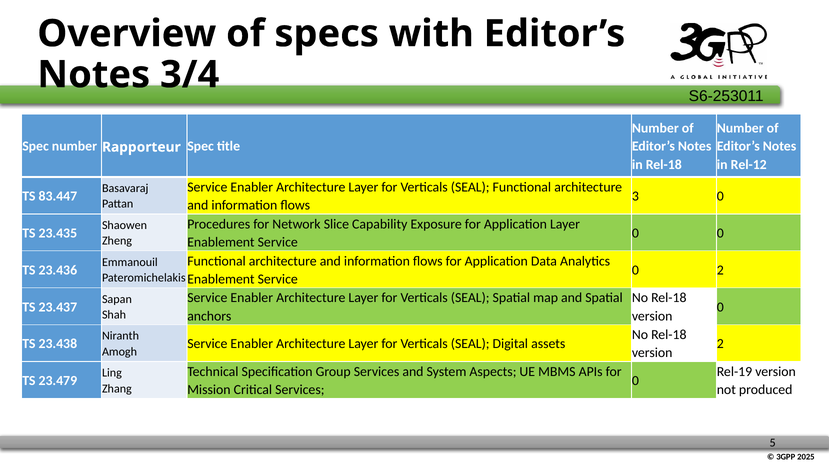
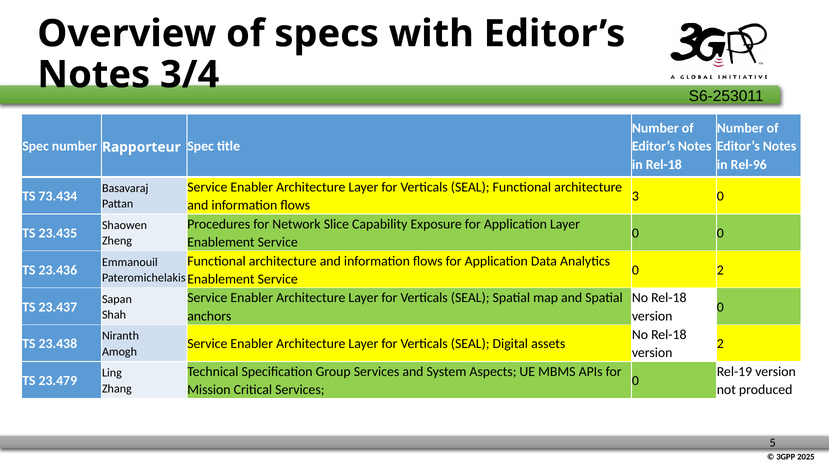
Rel-12: Rel-12 -> Rel-96
83.447: 83.447 -> 73.434
